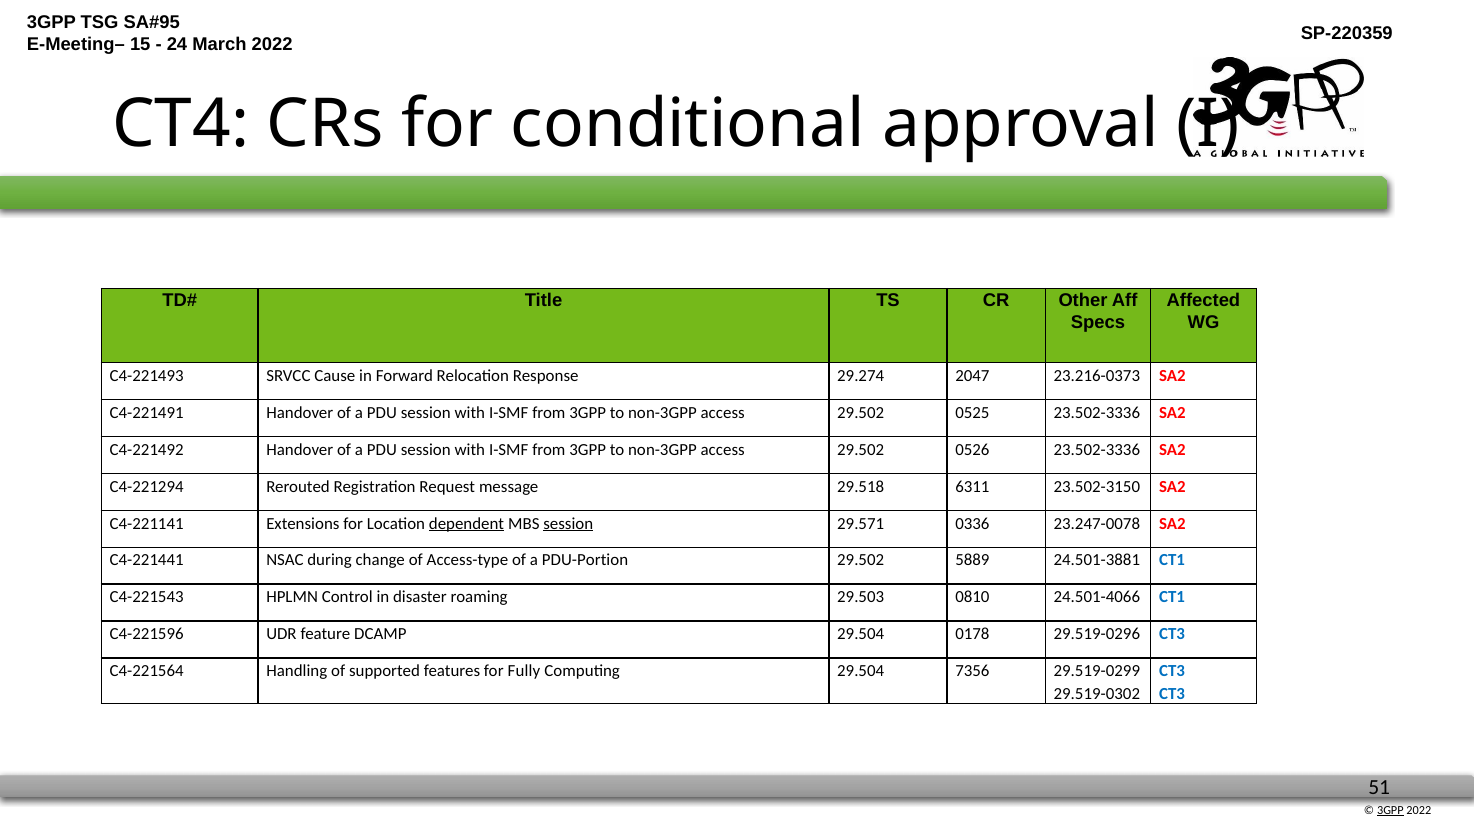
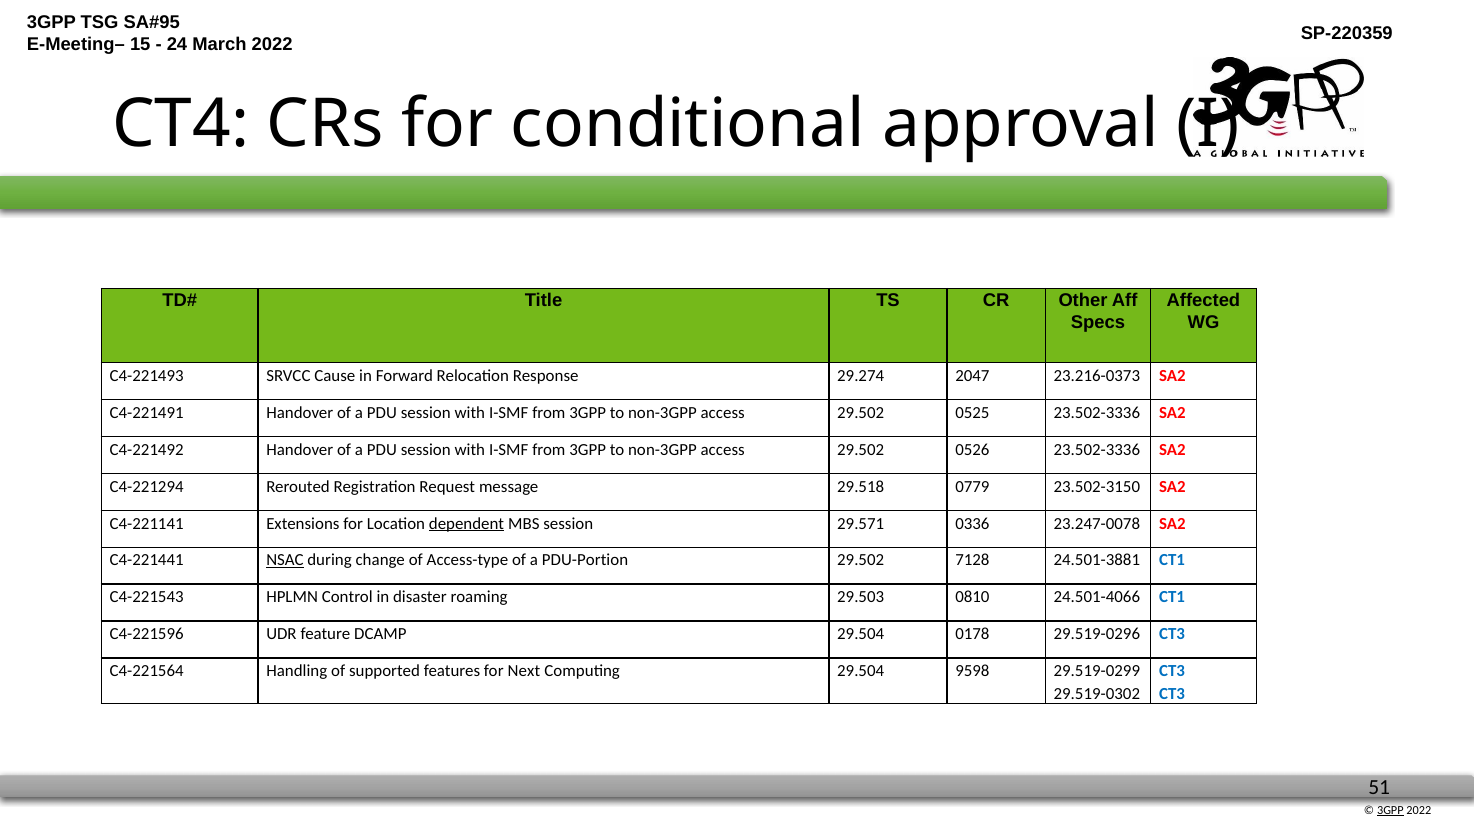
6311: 6311 -> 0779
session at (568, 524) underline: present -> none
NSAC underline: none -> present
5889: 5889 -> 7128
Fully: Fully -> Next
7356: 7356 -> 9598
